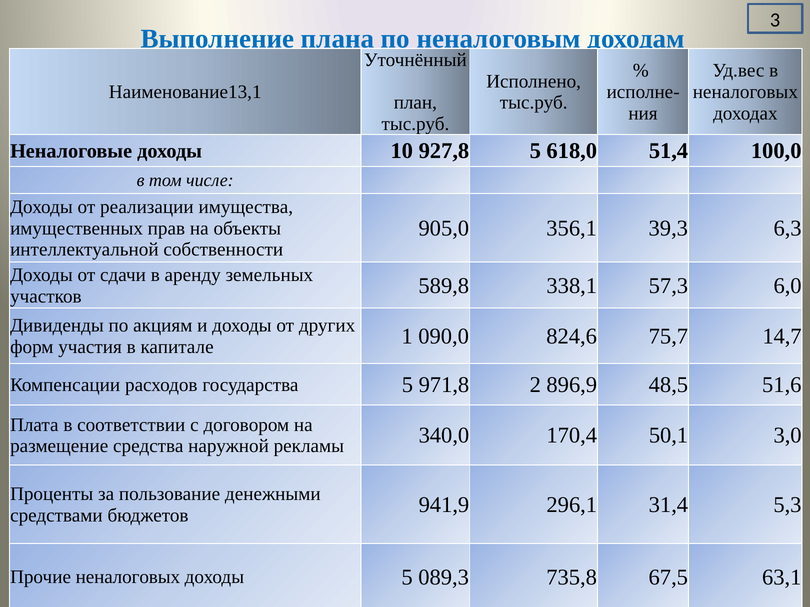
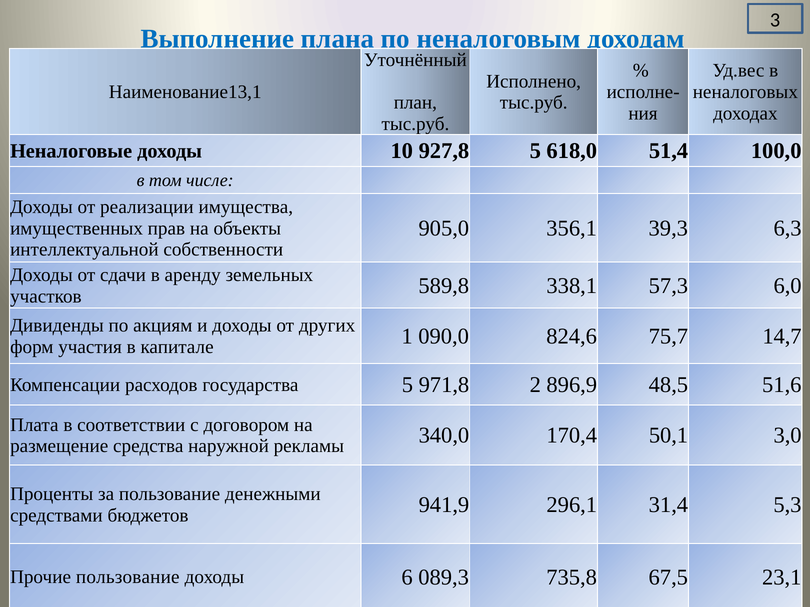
Прочие неналоговых: неналоговых -> пользование
доходы 5: 5 -> 6
63,1: 63,1 -> 23,1
